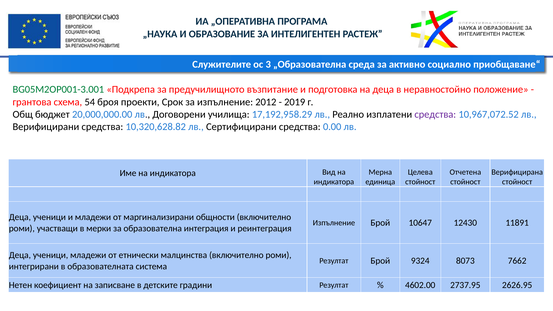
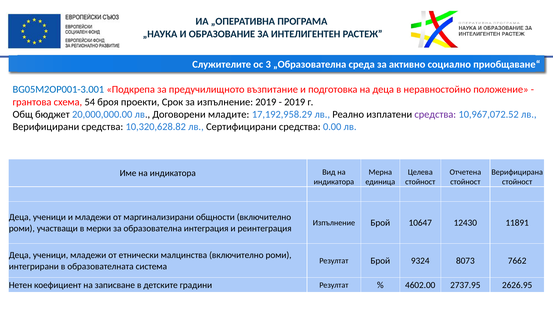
BG05M2OP001-3.001 colour: green -> blue
изпълнение 2012: 2012 -> 2019
училища: училища -> младите
